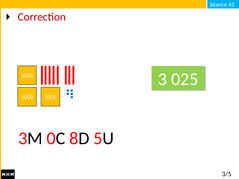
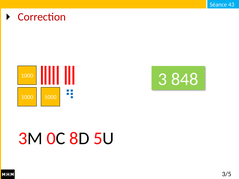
025: 025 -> 848
